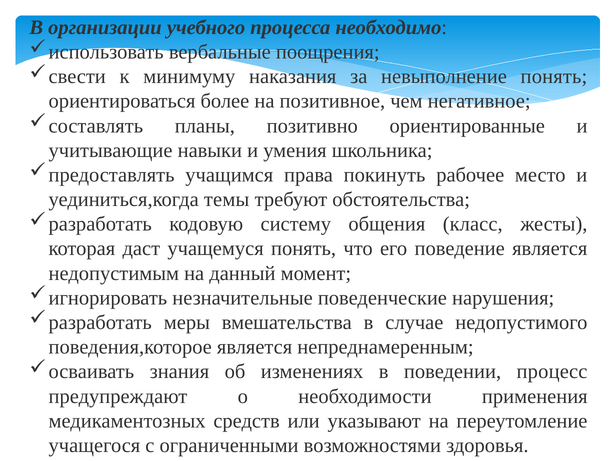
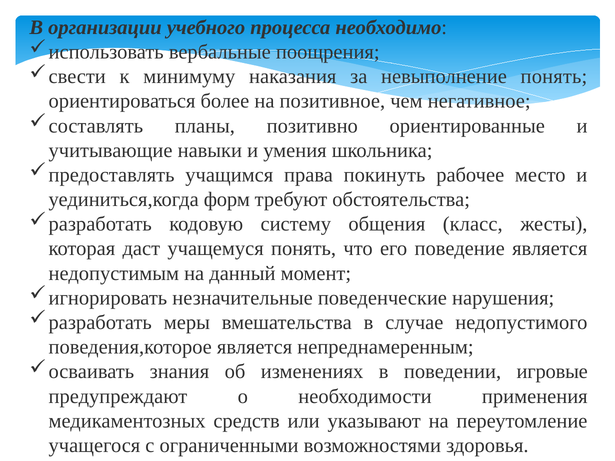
темы: темы -> форм
процесс: процесс -> игровые
